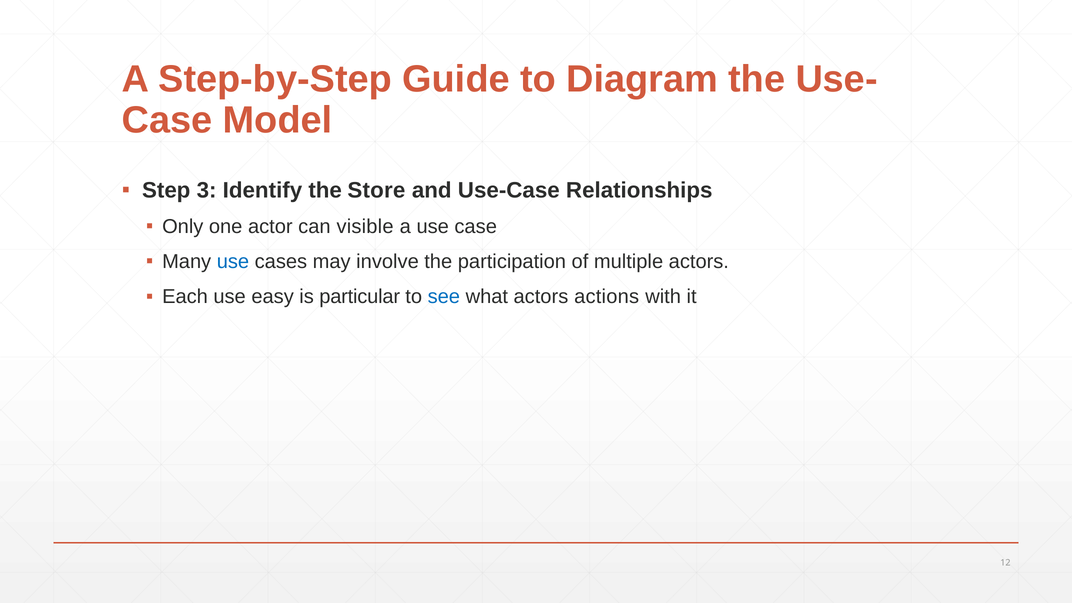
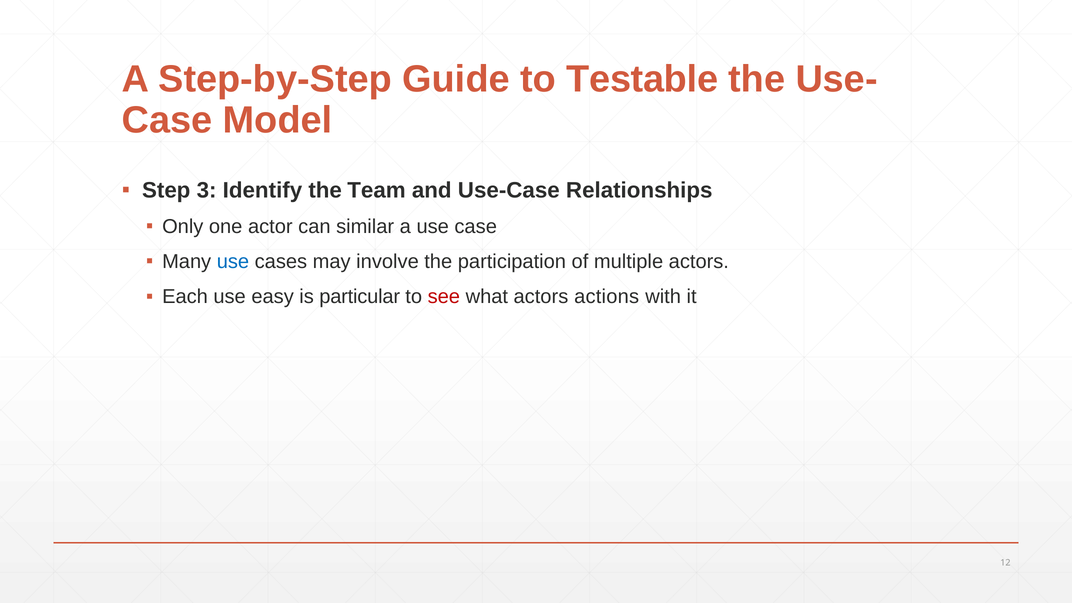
Diagram: Diagram -> Testable
Store: Store -> Team
visible: visible -> similar
see colour: blue -> red
